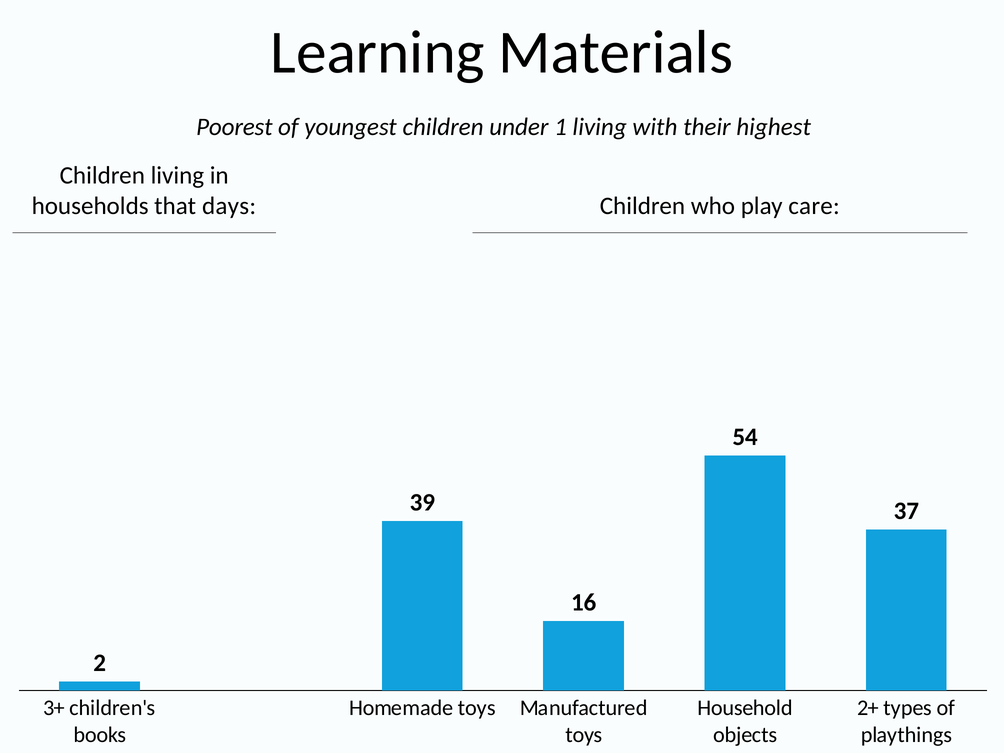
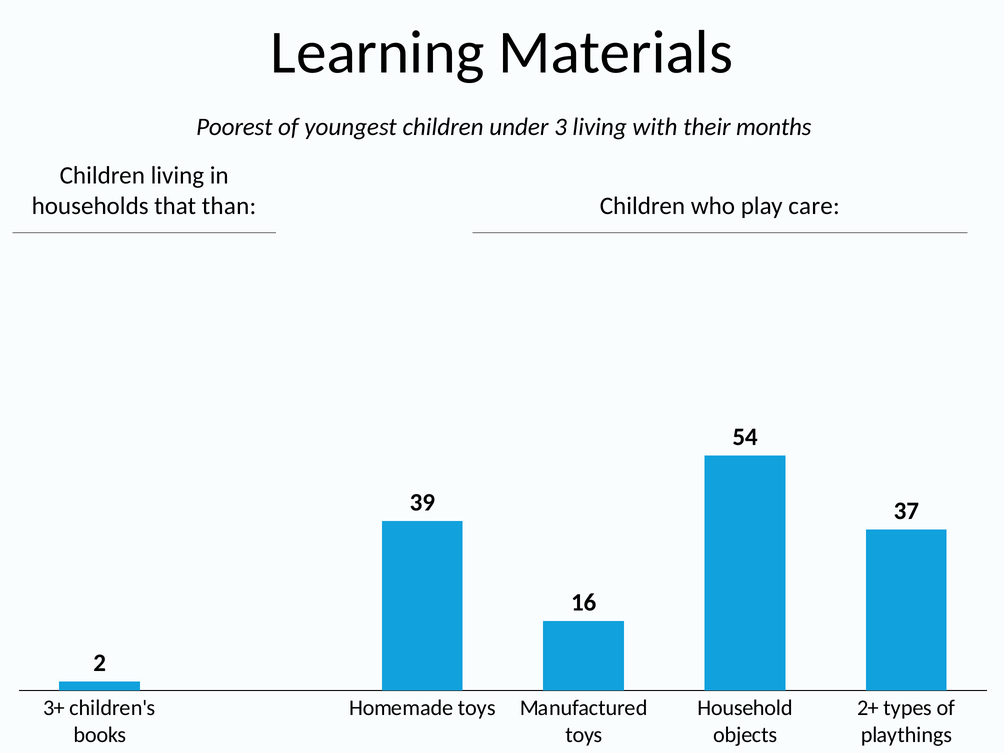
1: 1 -> 3
highest: highest -> months
days: days -> than
